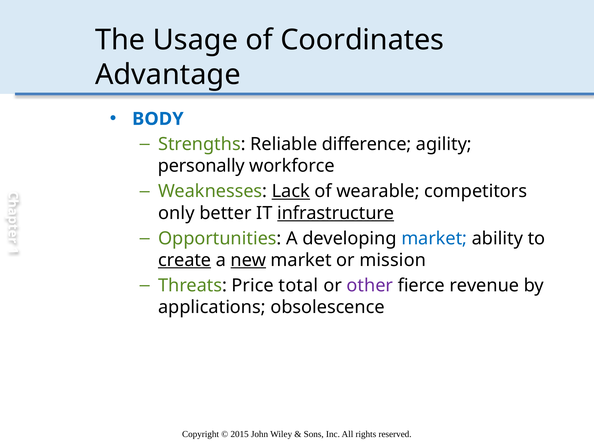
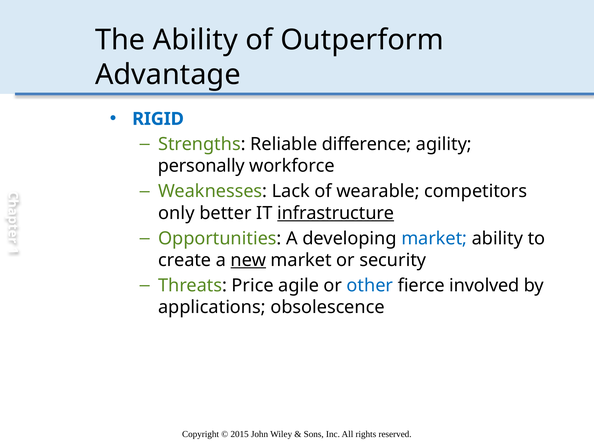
The Usage: Usage -> Ability
Coordinates: Coordinates -> Outperform
BODY: BODY -> RIGID
Lack underline: present -> none
create underline: present -> none
mission: mission -> security
total: total -> agile
other colour: purple -> blue
revenue: revenue -> involved
